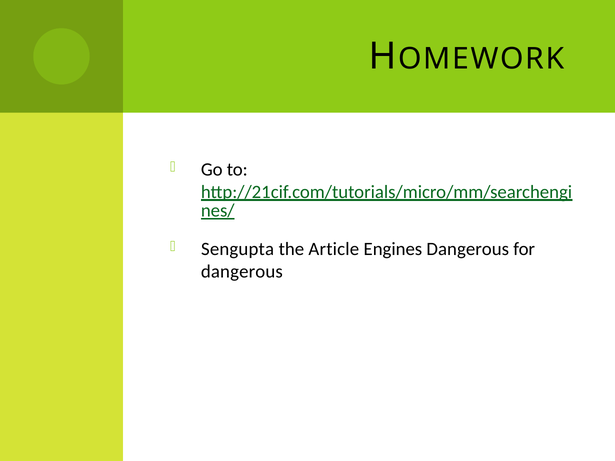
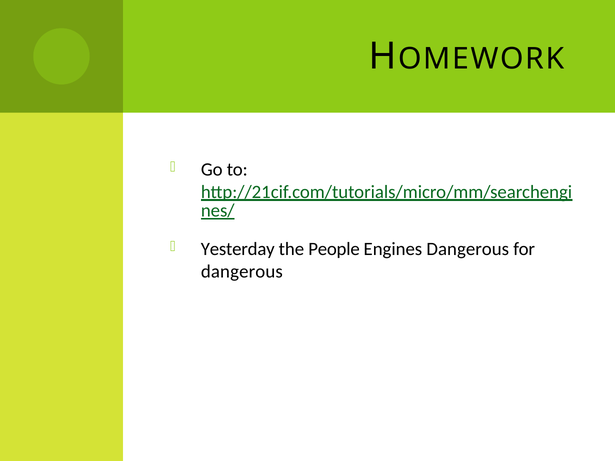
Sengupta: Sengupta -> Yesterday
Article: Article -> People
